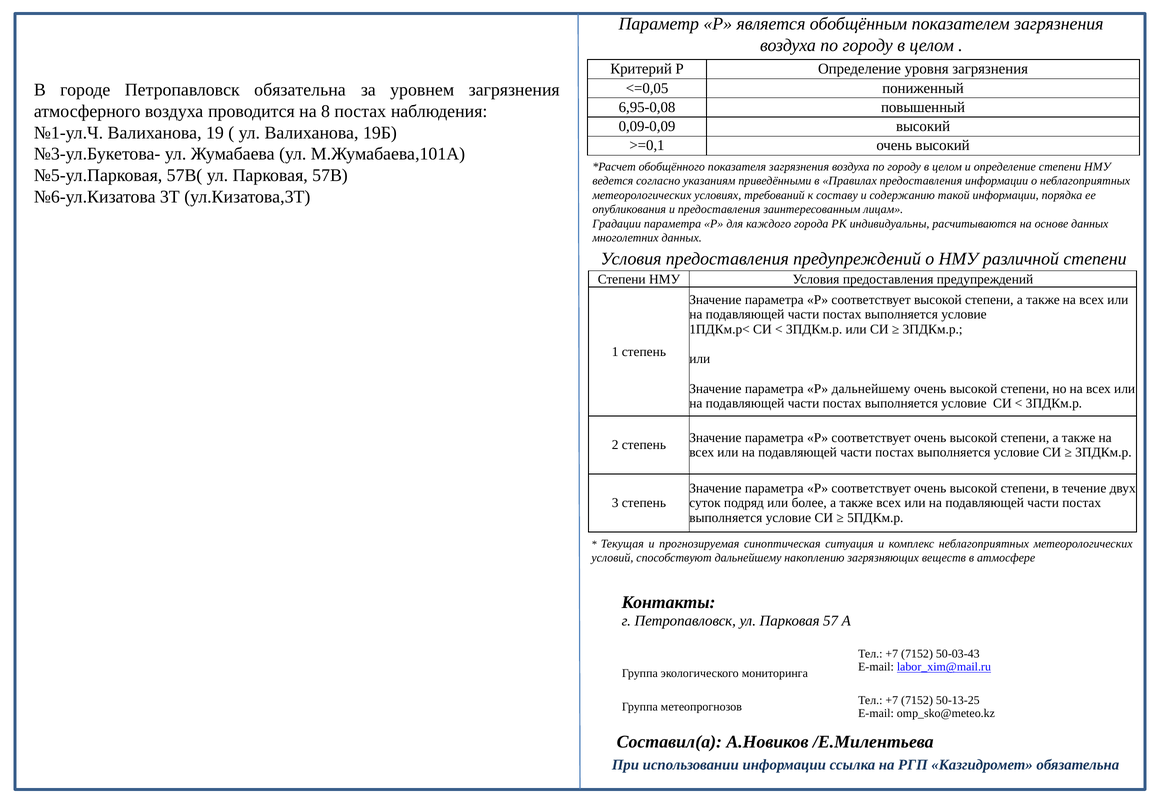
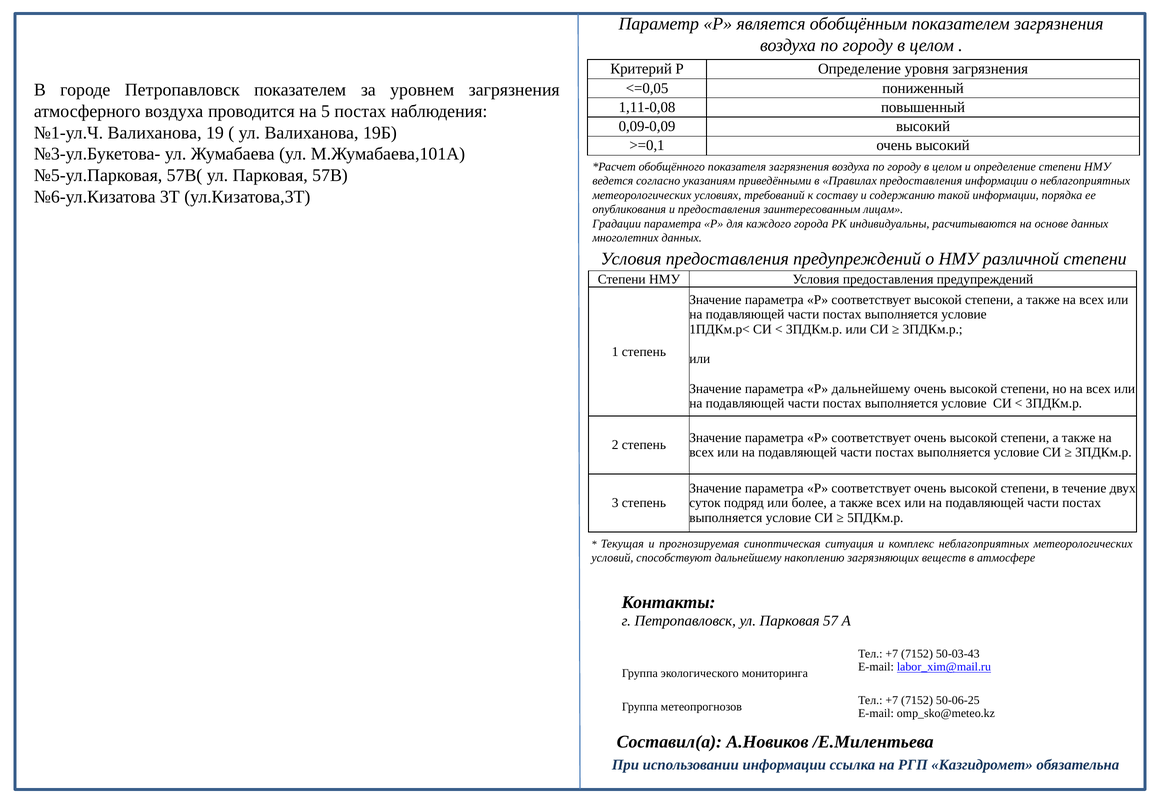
Петропавловск обязательна: обязательна -> показателем
6,95-0,08: 6,95-0,08 -> 1,11-0,08
8: 8 -> 5
50-13-25: 50-13-25 -> 50-06-25
